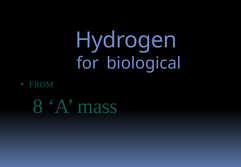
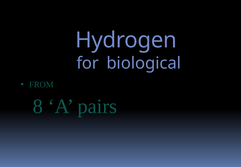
mass: mass -> pairs
